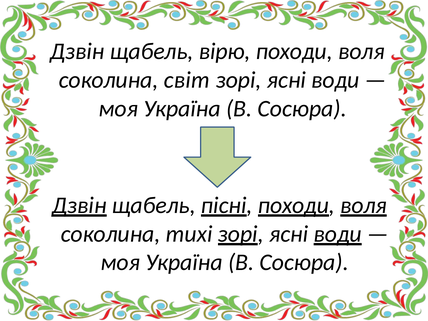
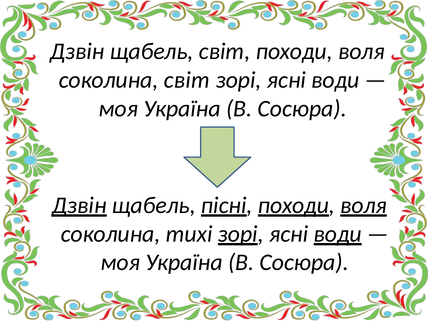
щабель вірю: вірю -> світ
